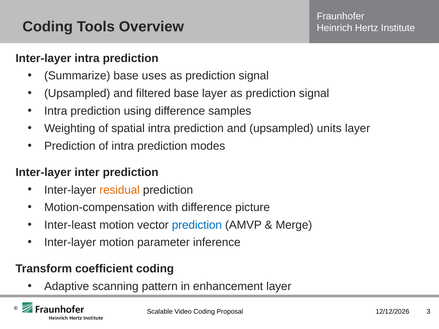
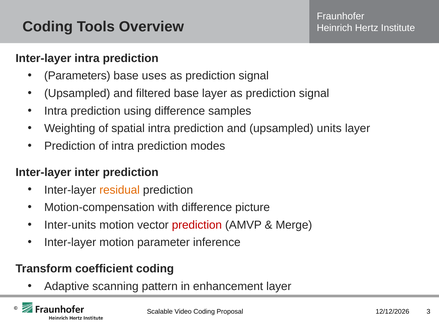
Summarize: Summarize -> Parameters
Inter-least: Inter-least -> Inter-units
prediction at (197, 225) colour: blue -> red
